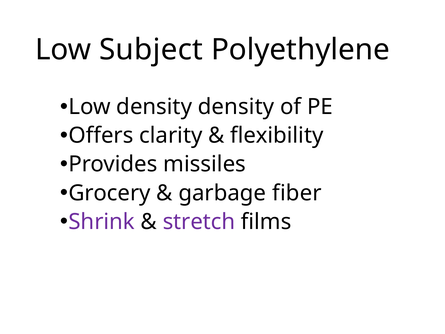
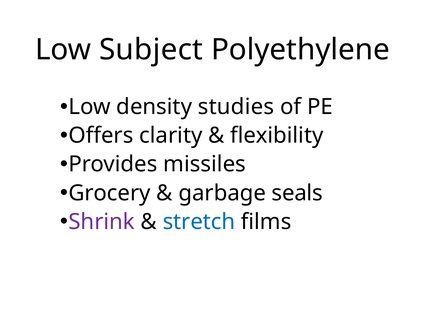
density density: density -> studies
fiber: fiber -> seals
stretch colour: purple -> blue
